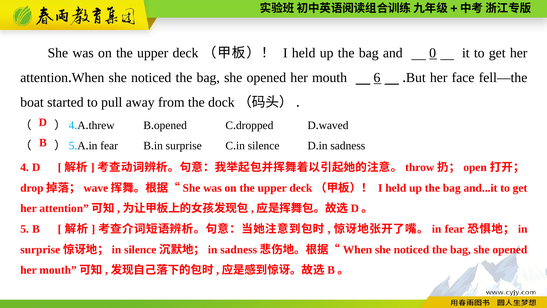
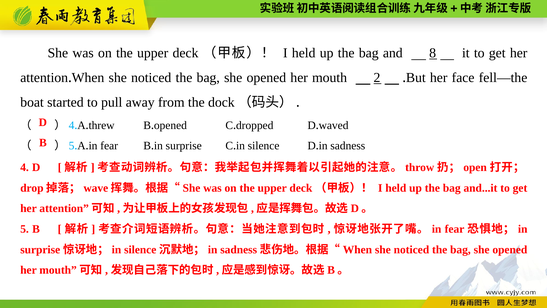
0: 0 -> 8
6: 6 -> 2
